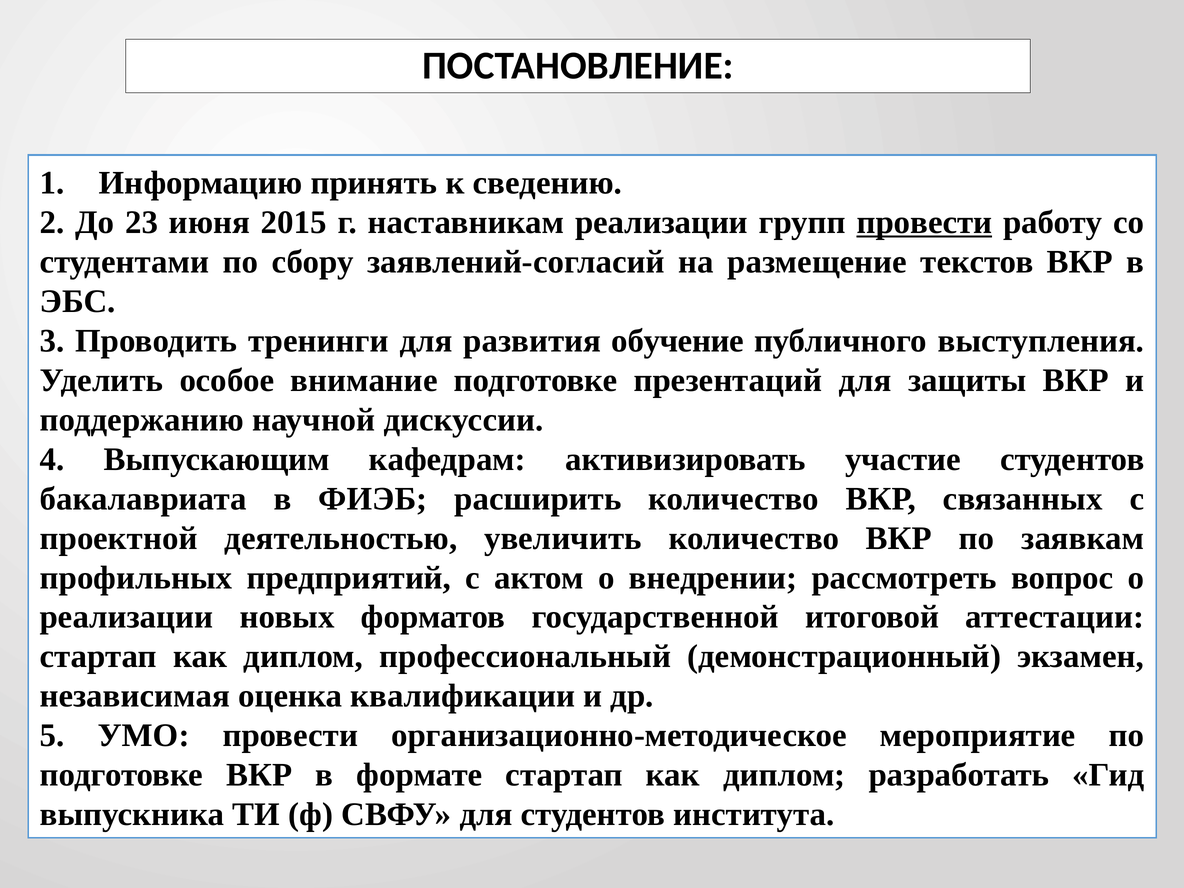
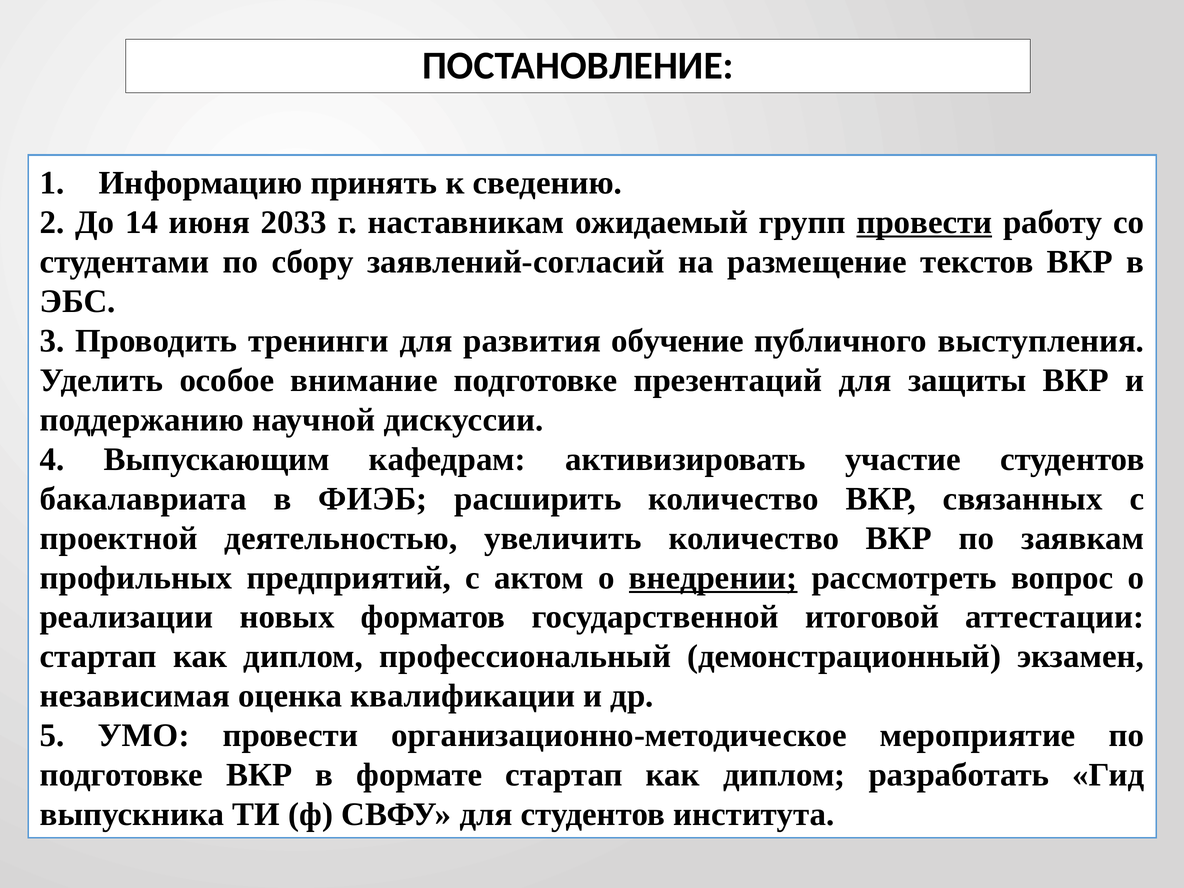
23: 23 -> 14
2015: 2015 -> 2033
наставникам реализации: реализации -> ожидаемый
внедрении underline: none -> present
